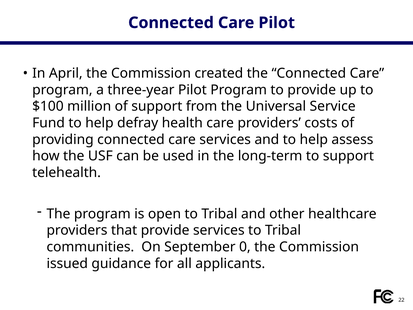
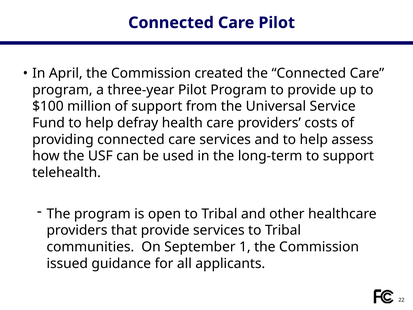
0: 0 -> 1
